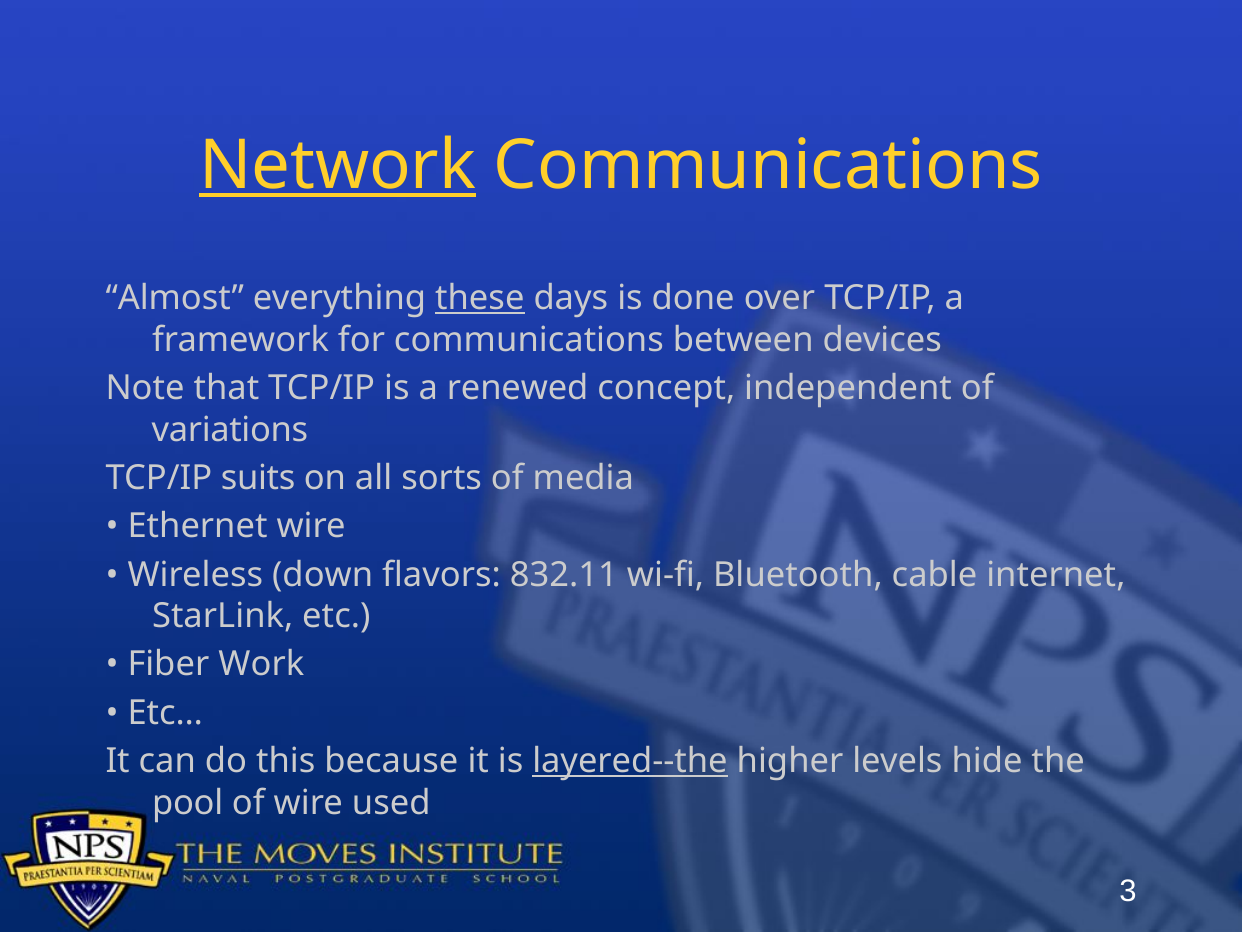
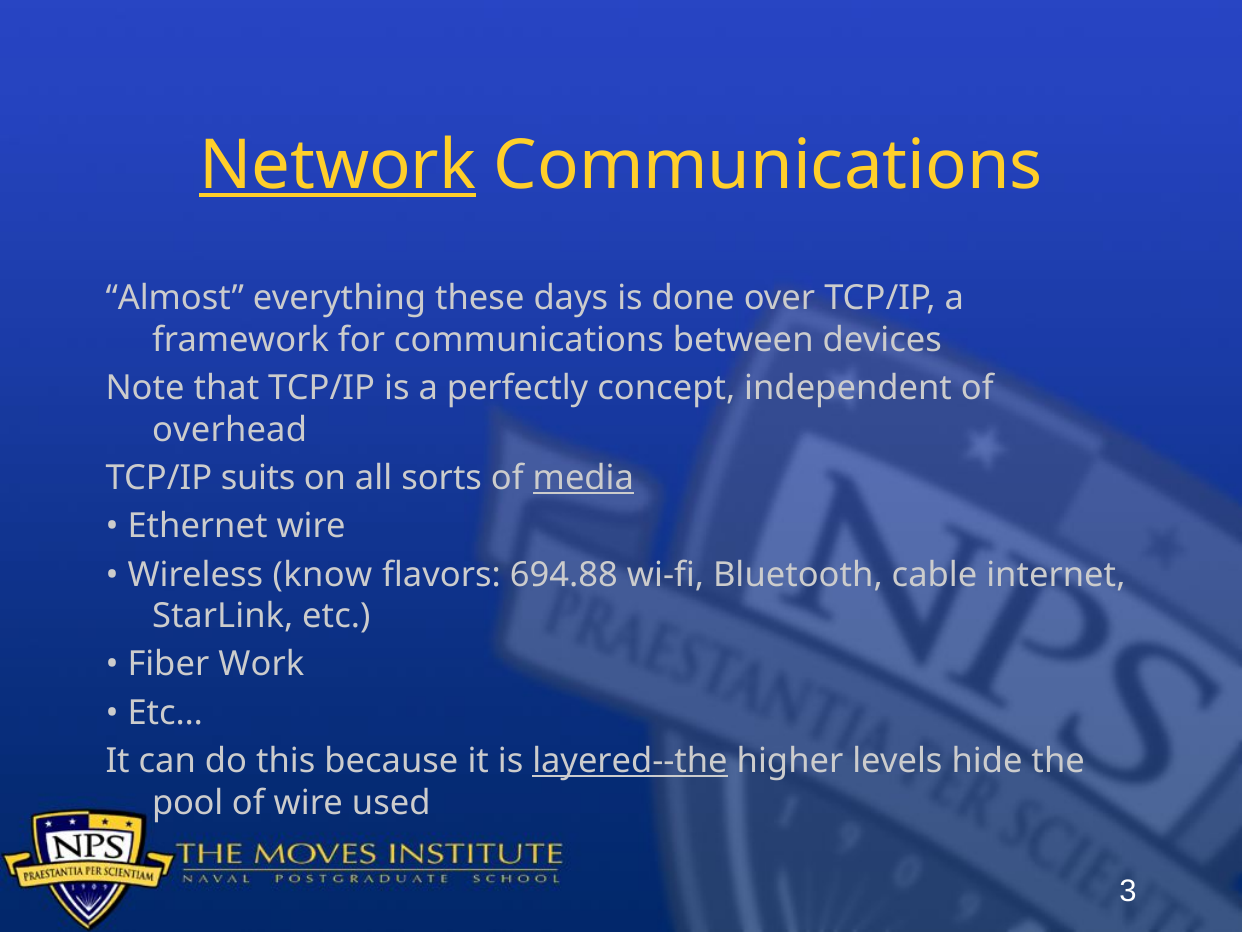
these underline: present -> none
renewed: renewed -> perfectly
variations: variations -> overhead
media underline: none -> present
down: down -> know
832.11: 832.11 -> 694.88
